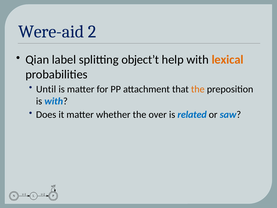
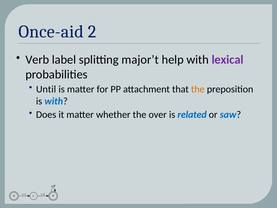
Were-aid: Were-aid -> Once-aid
Qian: Qian -> Verb
object’t: object’t -> major’t
lexical colour: orange -> purple
